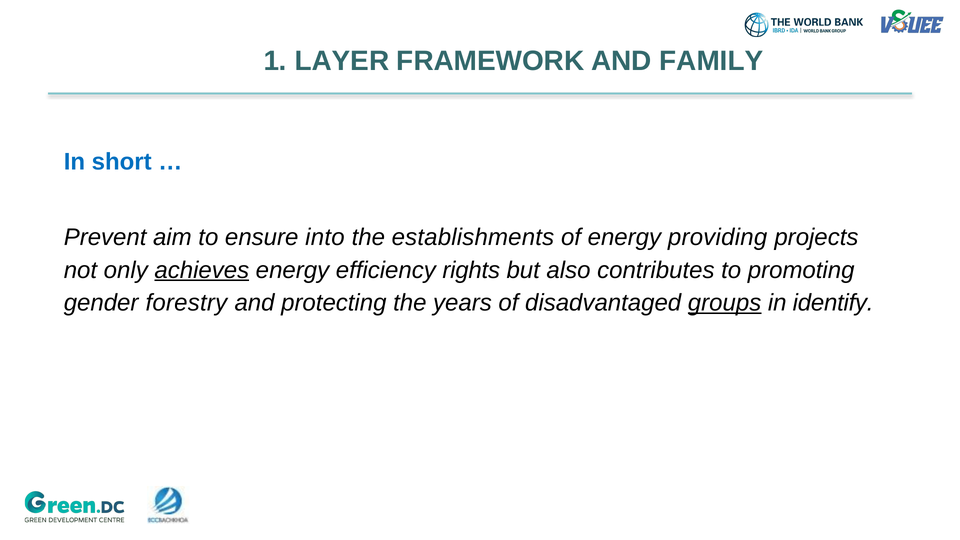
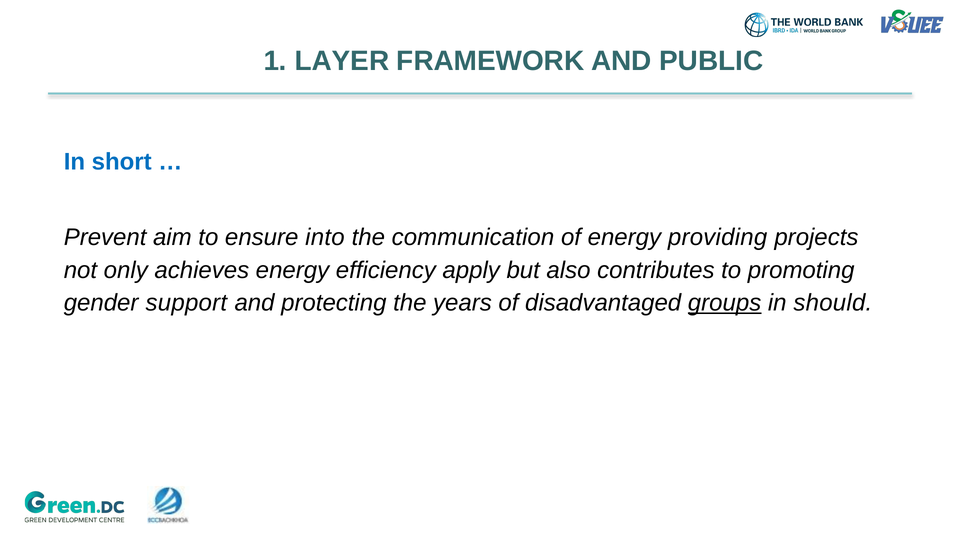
FAMILY: FAMILY -> PUBLIC
establishments: establishments -> communication
achieves underline: present -> none
rights: rights -> apply
forestry: forestry -> support
identify: identify -> should
